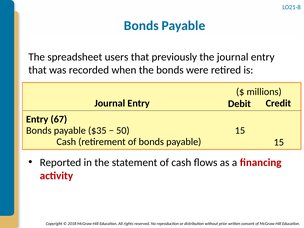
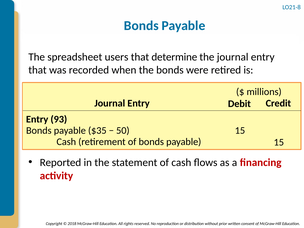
previously: previously -> determine
67: 67 -> 93
